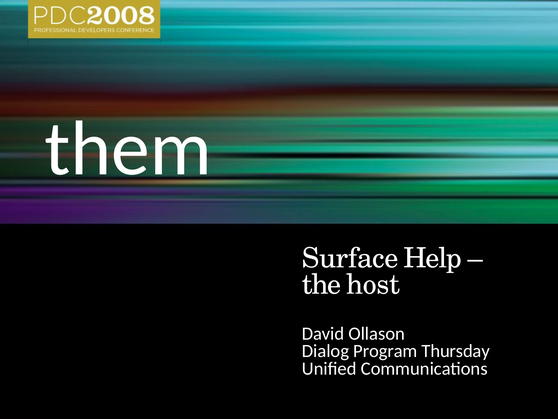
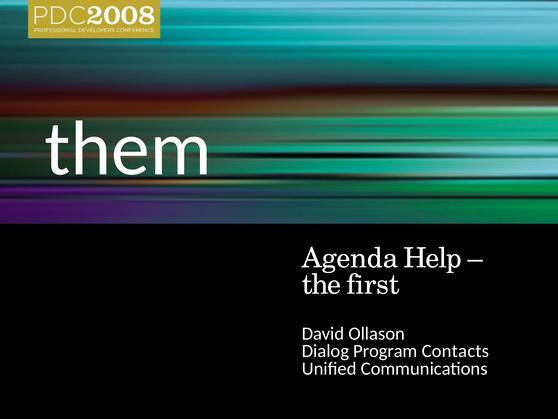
Surface: Surface -> Agenda
host: host -> first
Thursday: Thursday -> Contacts
